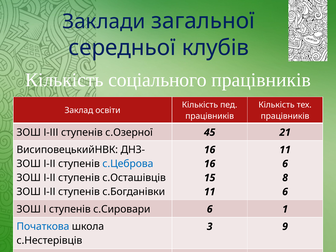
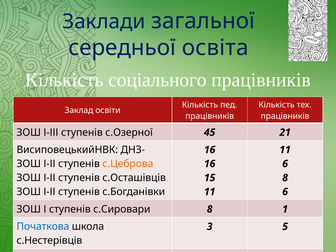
клубів: клубів -> освіта
с.Цеброва colour: blue -> orange
с.Сировари 6: 6 -> 8
9: 9 -> 5
